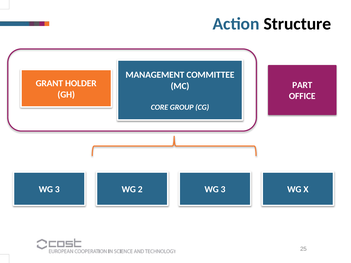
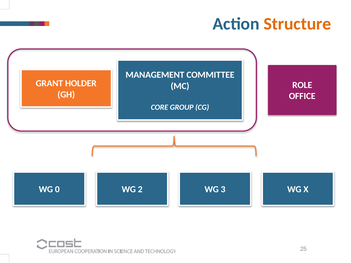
Structure colour: black -> orange
PART: PART -> ROLE
3 at (57, 190): 3 -> 0
